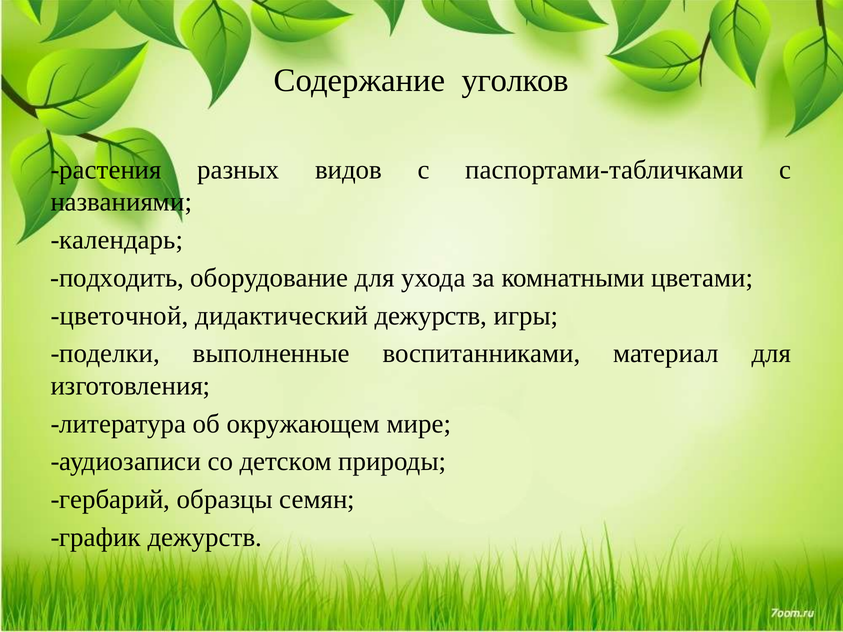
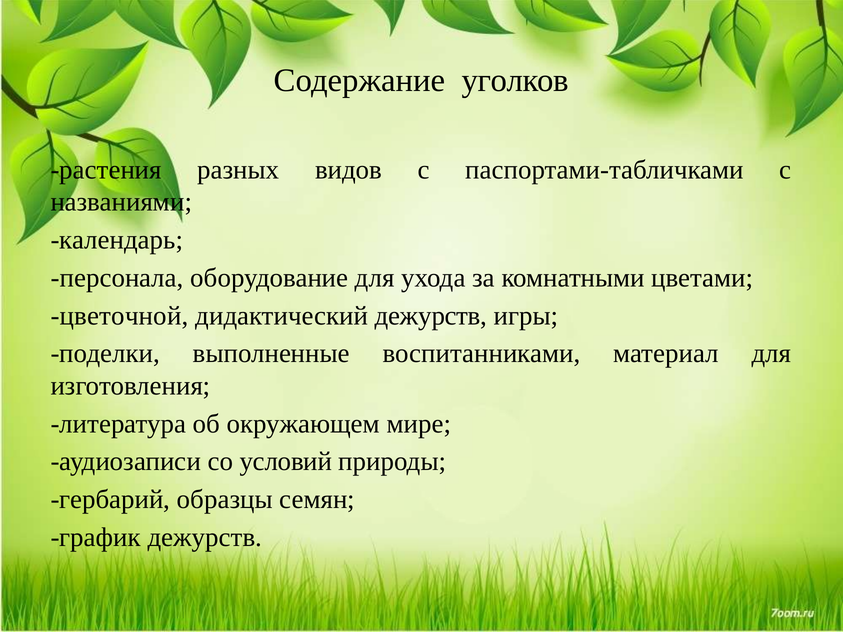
подходить: подходить -> персонала
детском: детском -> условий
